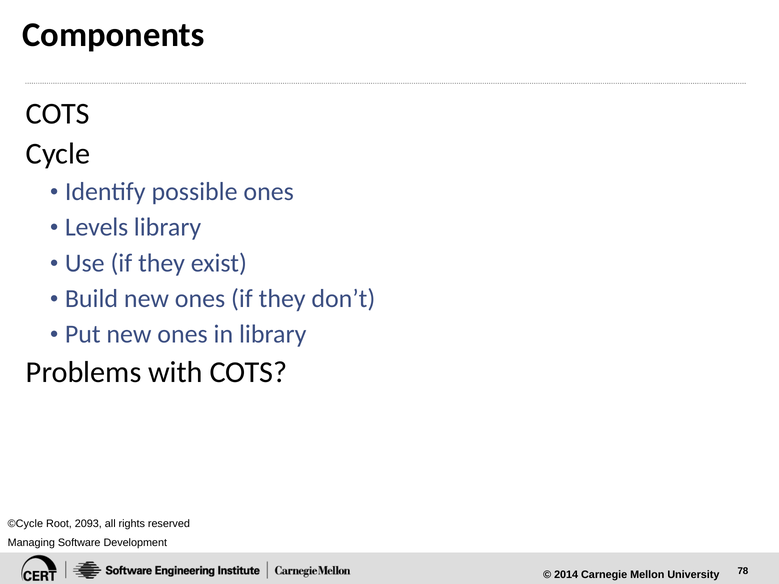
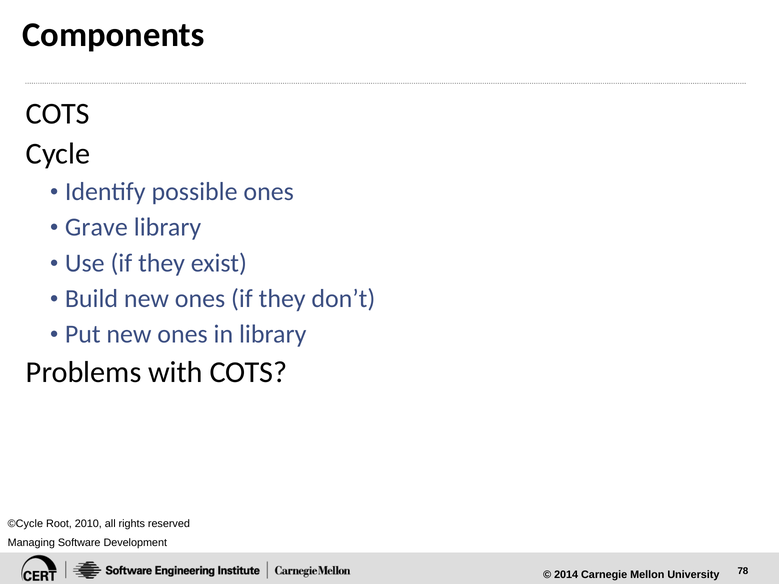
Levels: Levels -> Grave
2093: 2093 -> 2010
